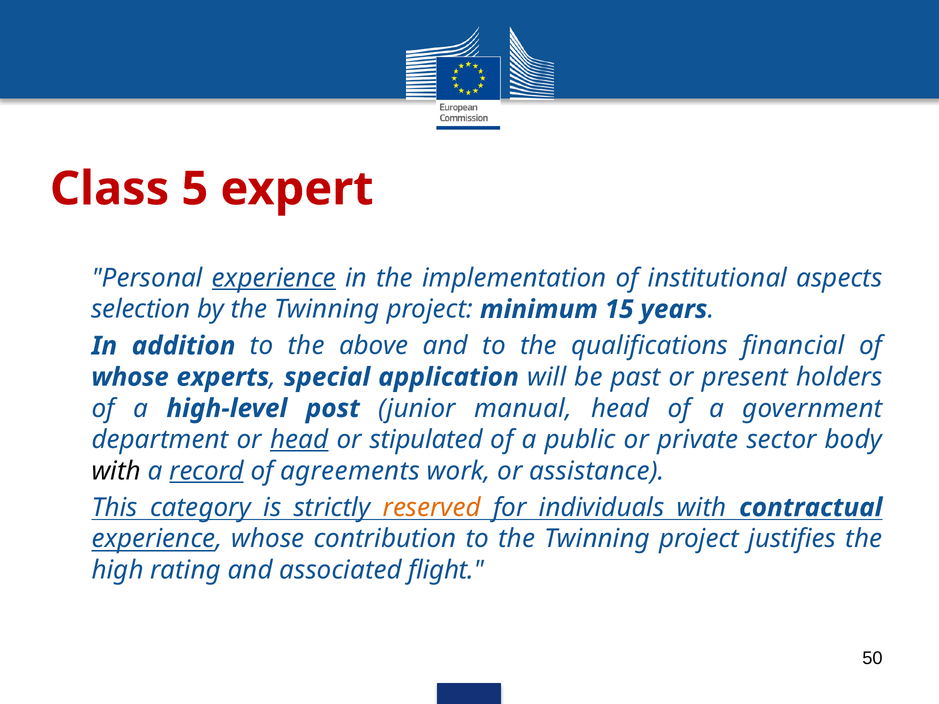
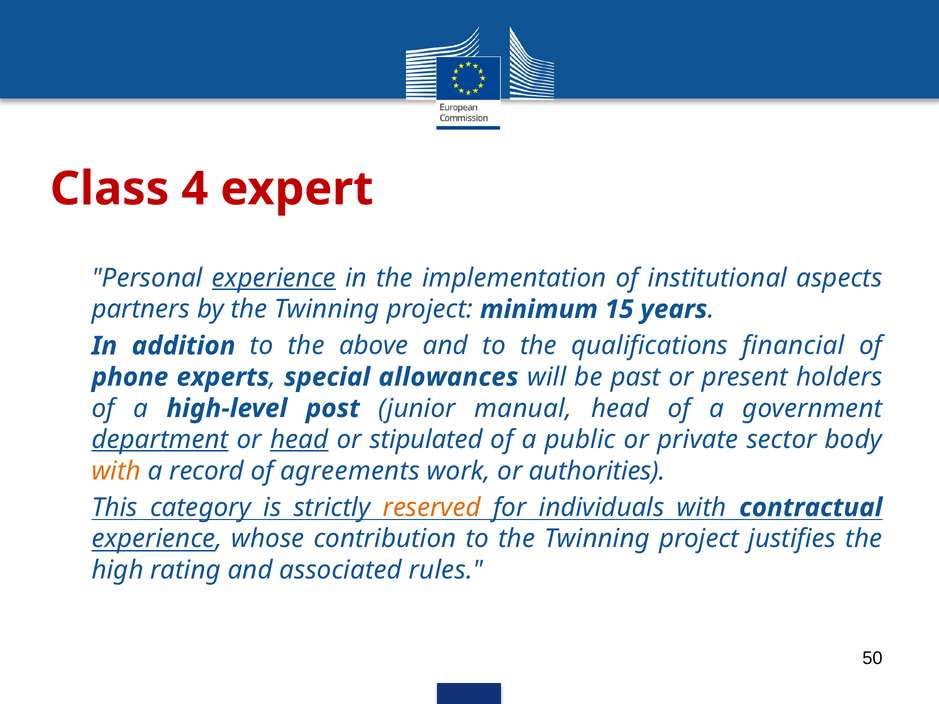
5: 5 -> 4
selection: selection -> partners
whose at (130, 377): whose -> phone
application: application -> allowances
department underline: none -> present
with at (116, 471) colour: black -> orange
record underline: present -> none
assistance: assistance -> authorities
flight: flight -> rules
